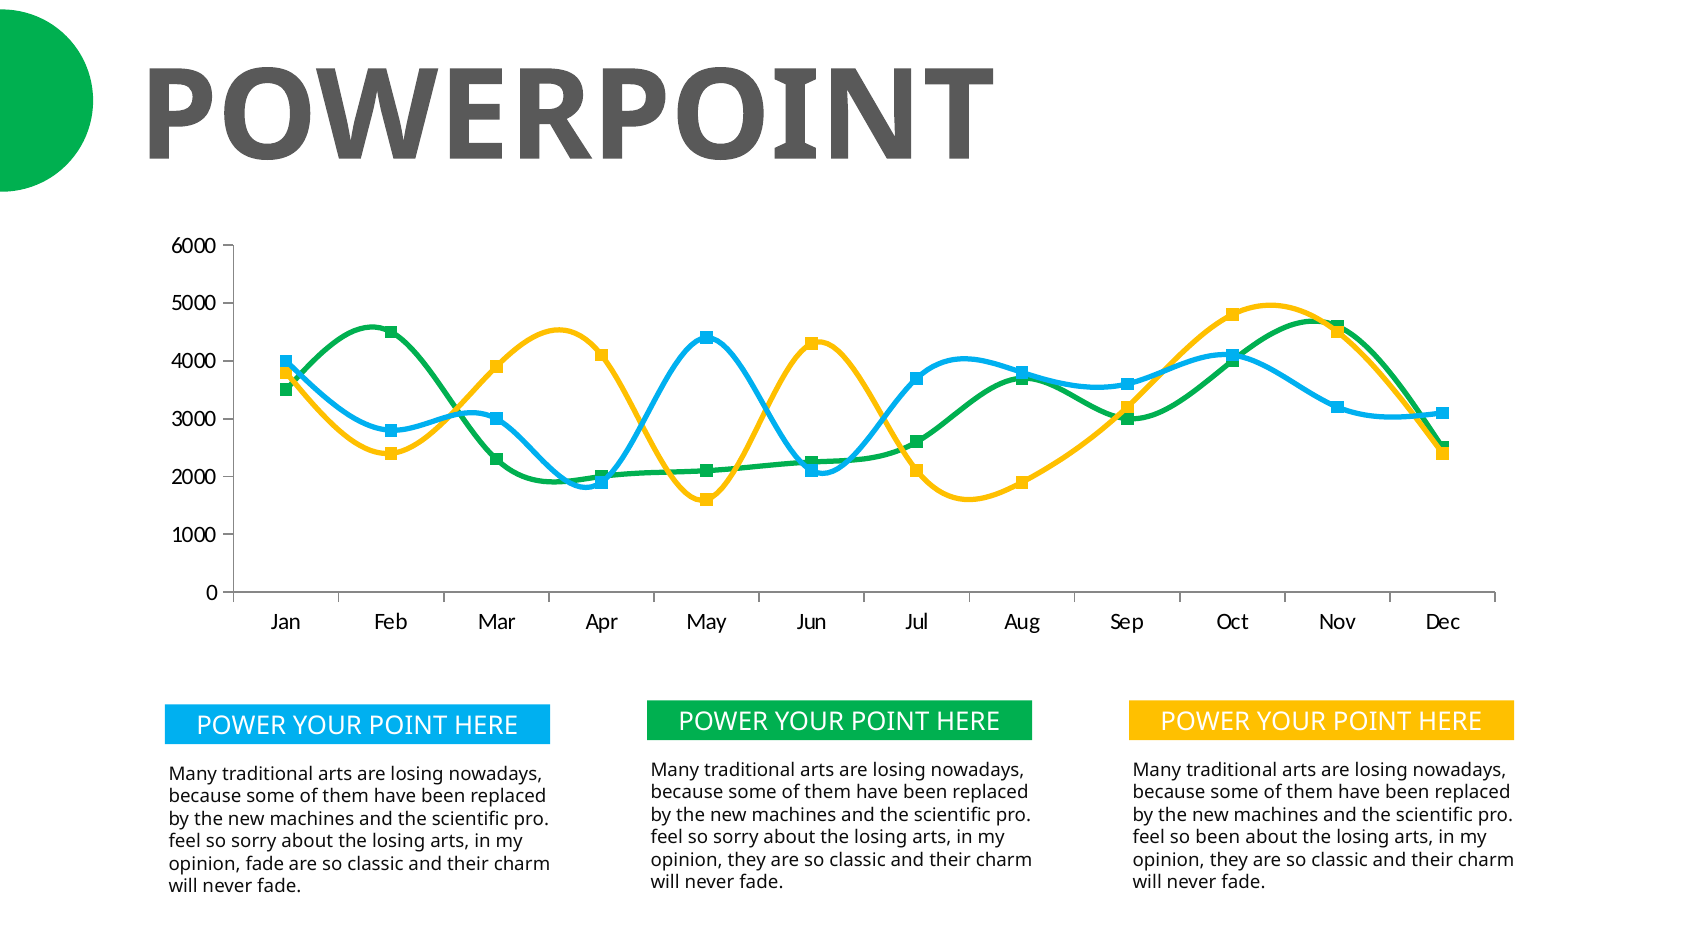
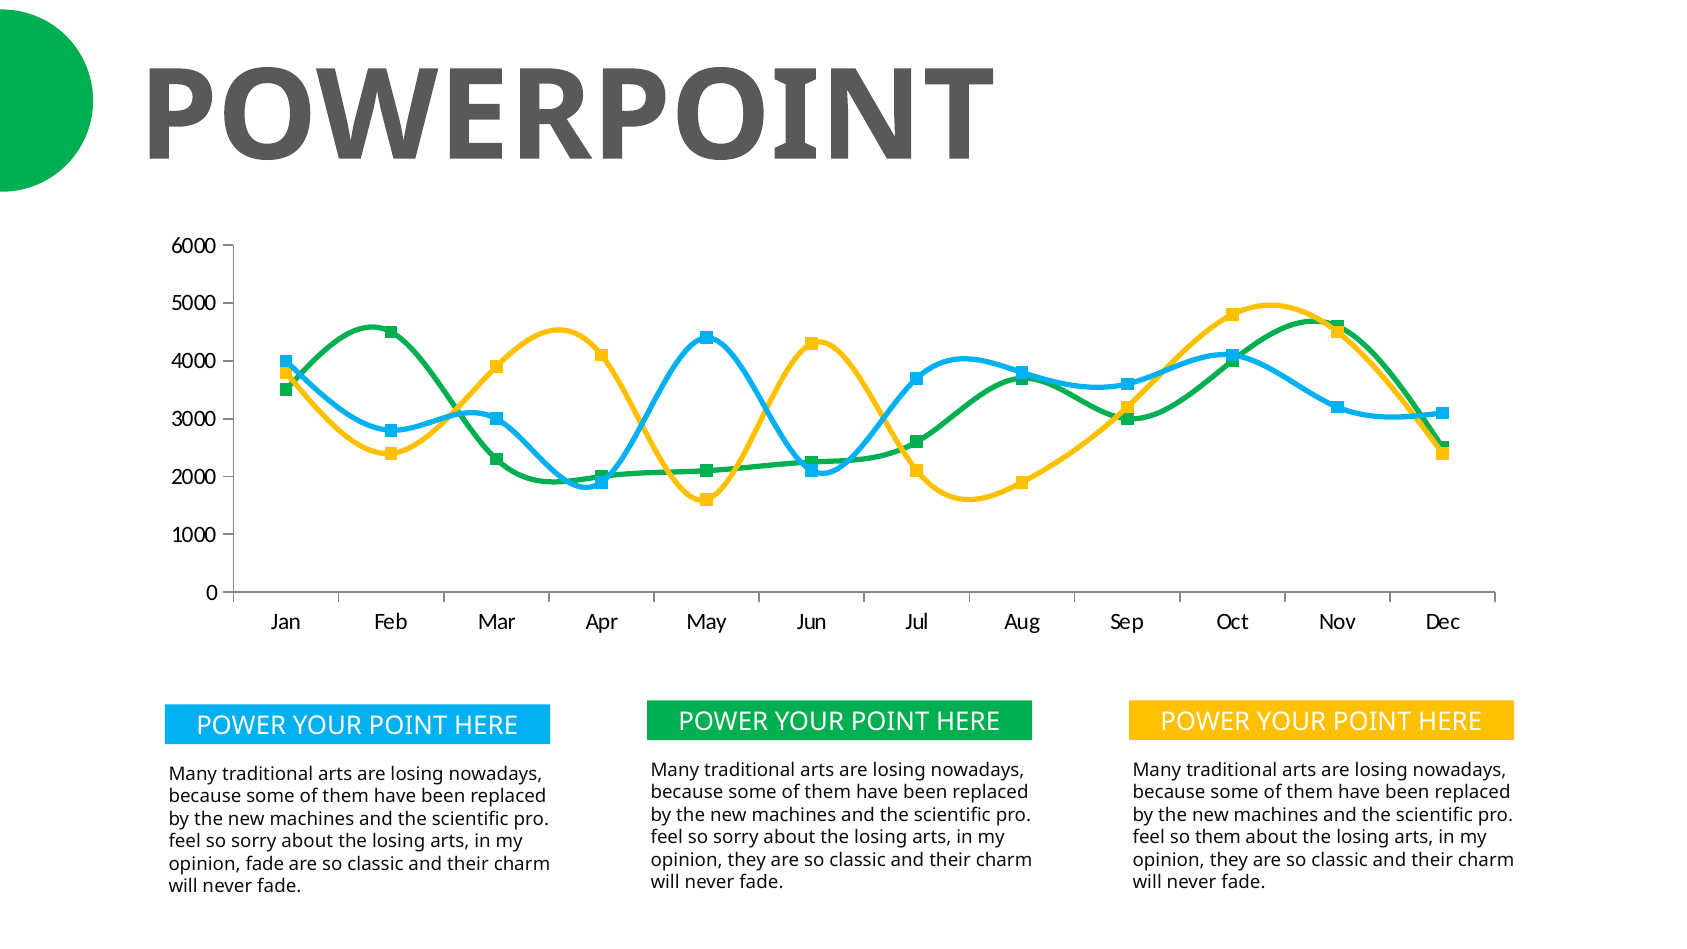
so been: been -> them
